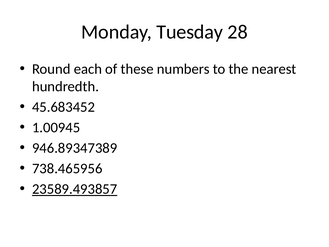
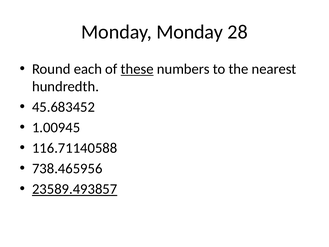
Monday Tuesday: Tuesday -> Monday
these underline: none -> present
946.89347389: 946.89347389 -> 116.71140588
